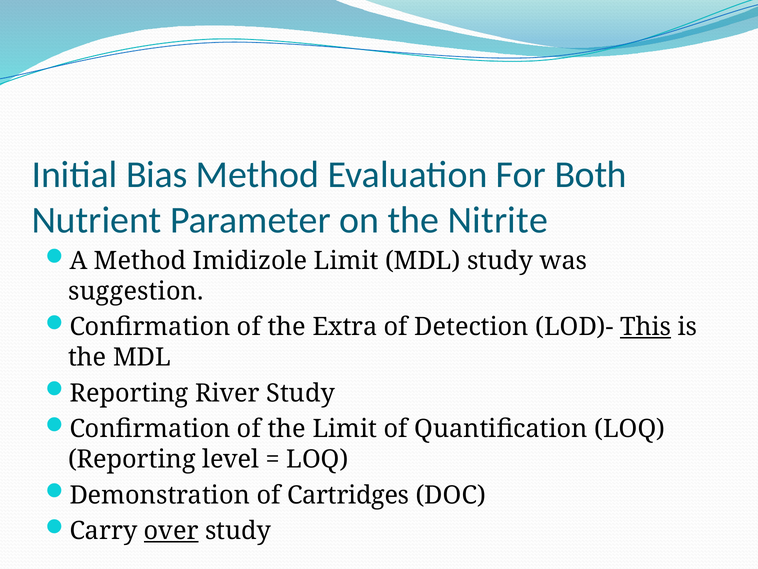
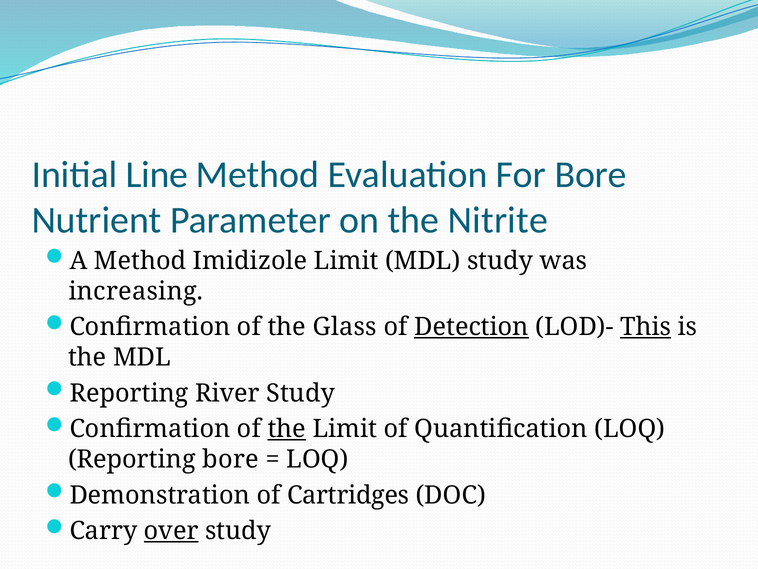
Bias: Bias -> Line
For Both: Both -> Bore
suggestion: suggestion -> increasing
Extra: Extra -> Glass
Detection underline: none -> present
the at (287, 429) underline: none -> present
Reporting level: level -> bore
